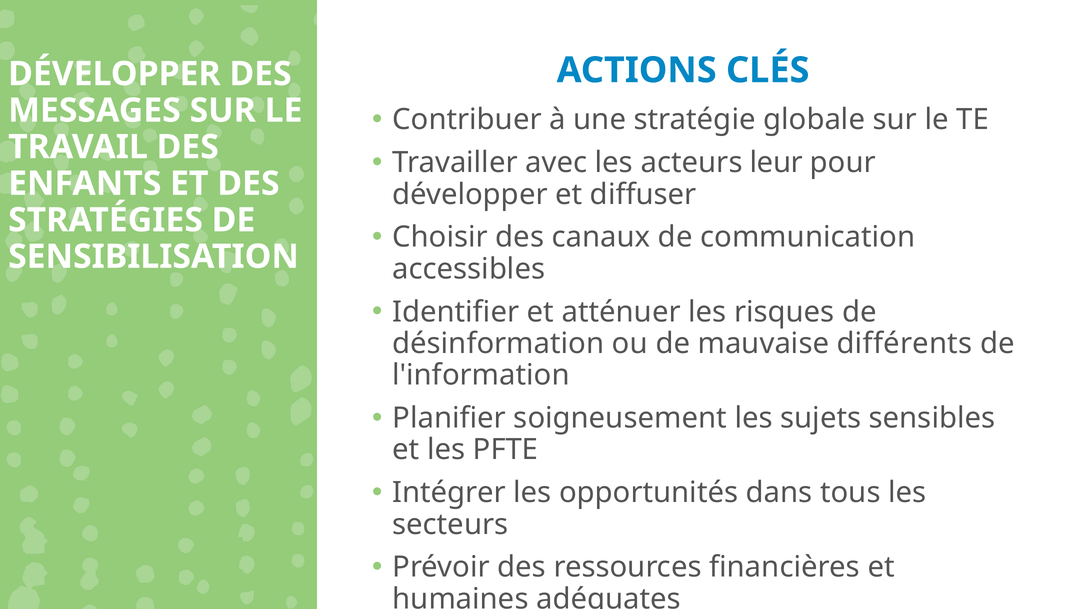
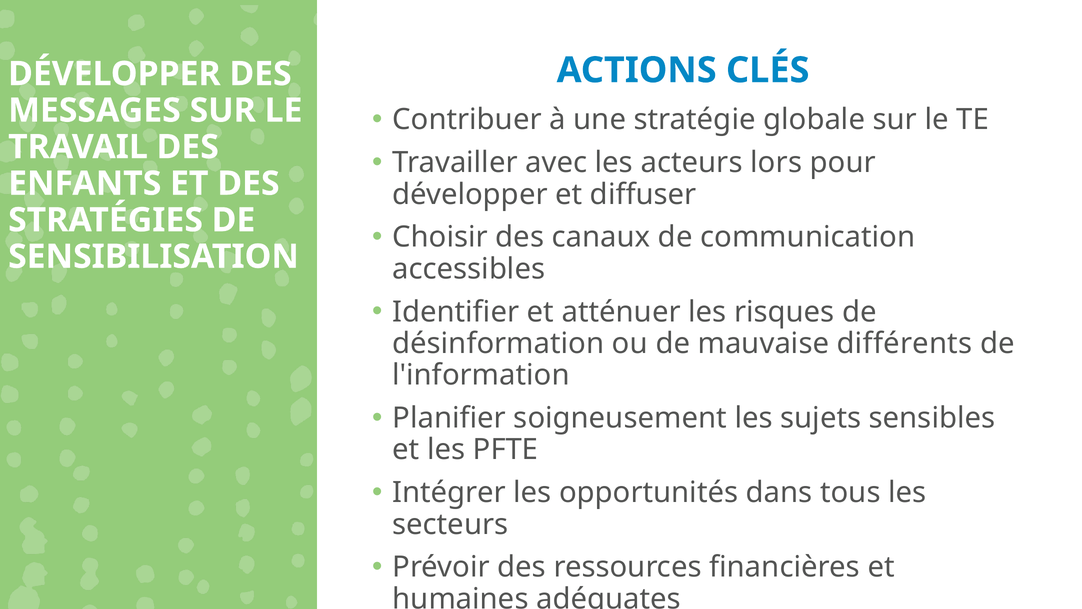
leur: leur -> lors
